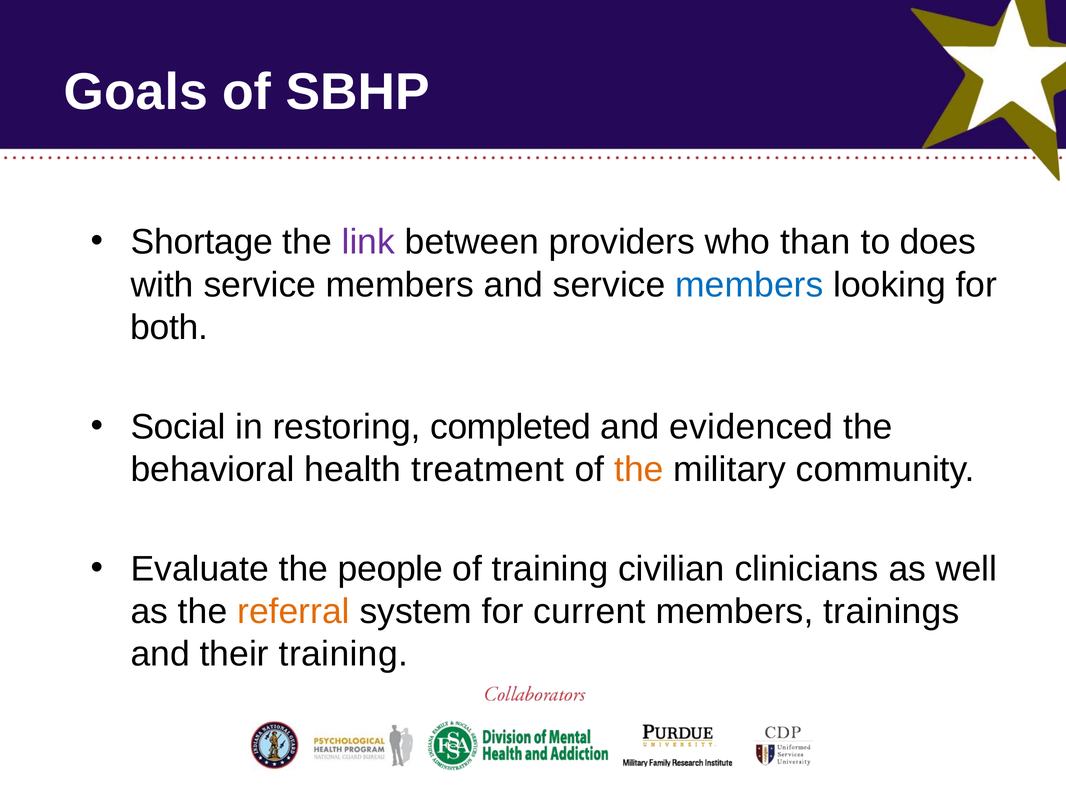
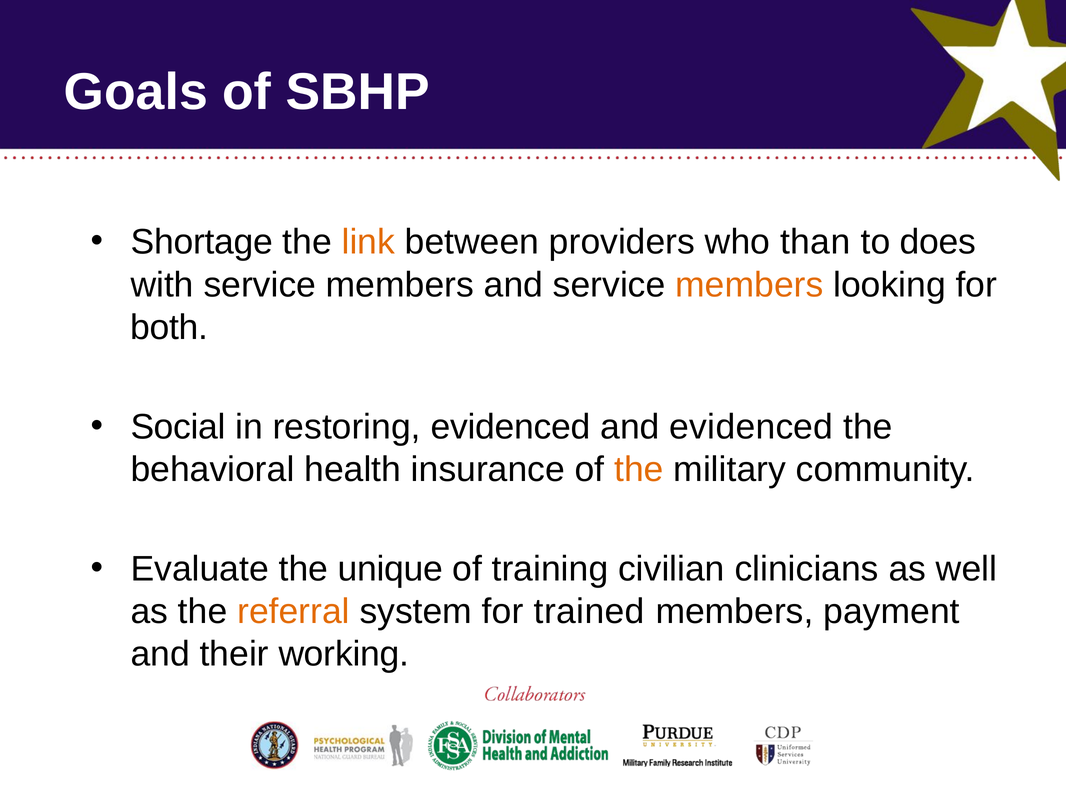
link colour: purple -> orange
members at (749, 285) colour: blue -> orange
restoring completed: completed -> evidenced
treatment: treatment -> insurance
people: people -> unique
current: current -> trained
trainings: trainings -> payment
their training: training -> working
